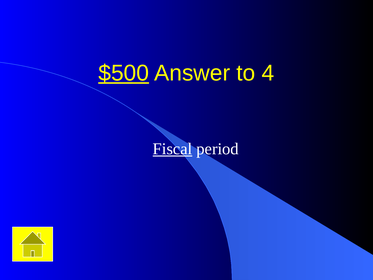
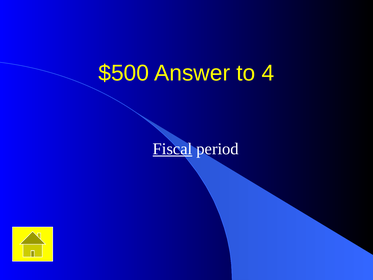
$500 underline: present -> none
